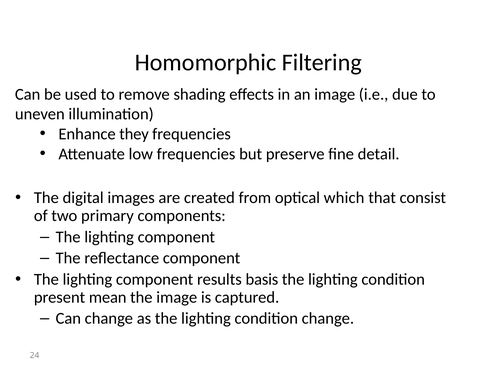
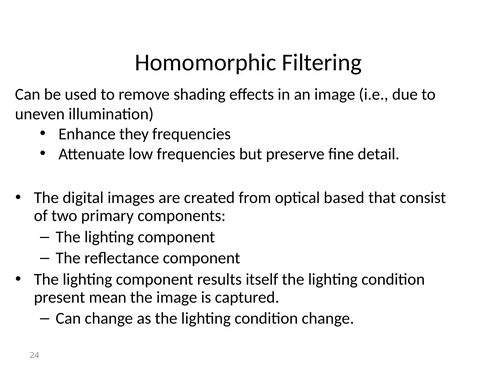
which: which -> based
basis: basis -> itself
